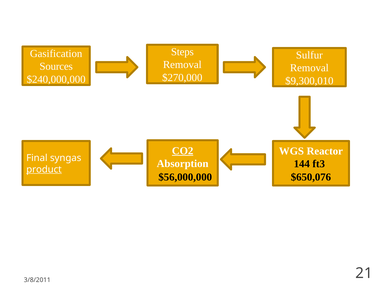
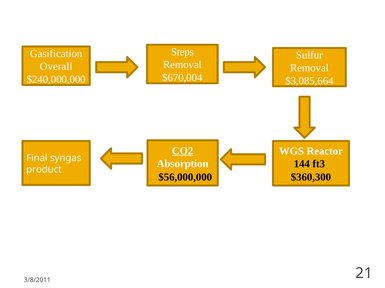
Sources: Sources -> Overall
$270,000: $270,000 -> $670,004
$9,300,010: $9,300,010 -> $3,085,664
product underline: present -> none
$650,076: $650,076 -> $360,300
